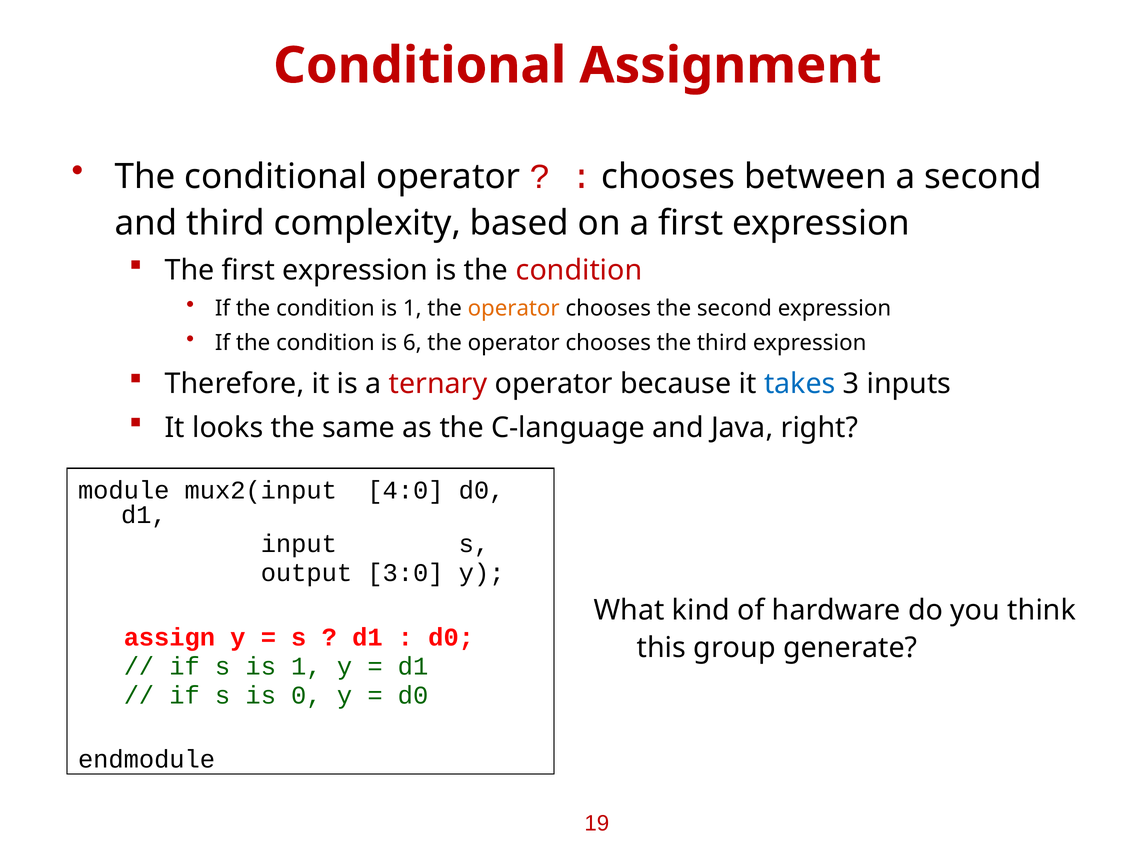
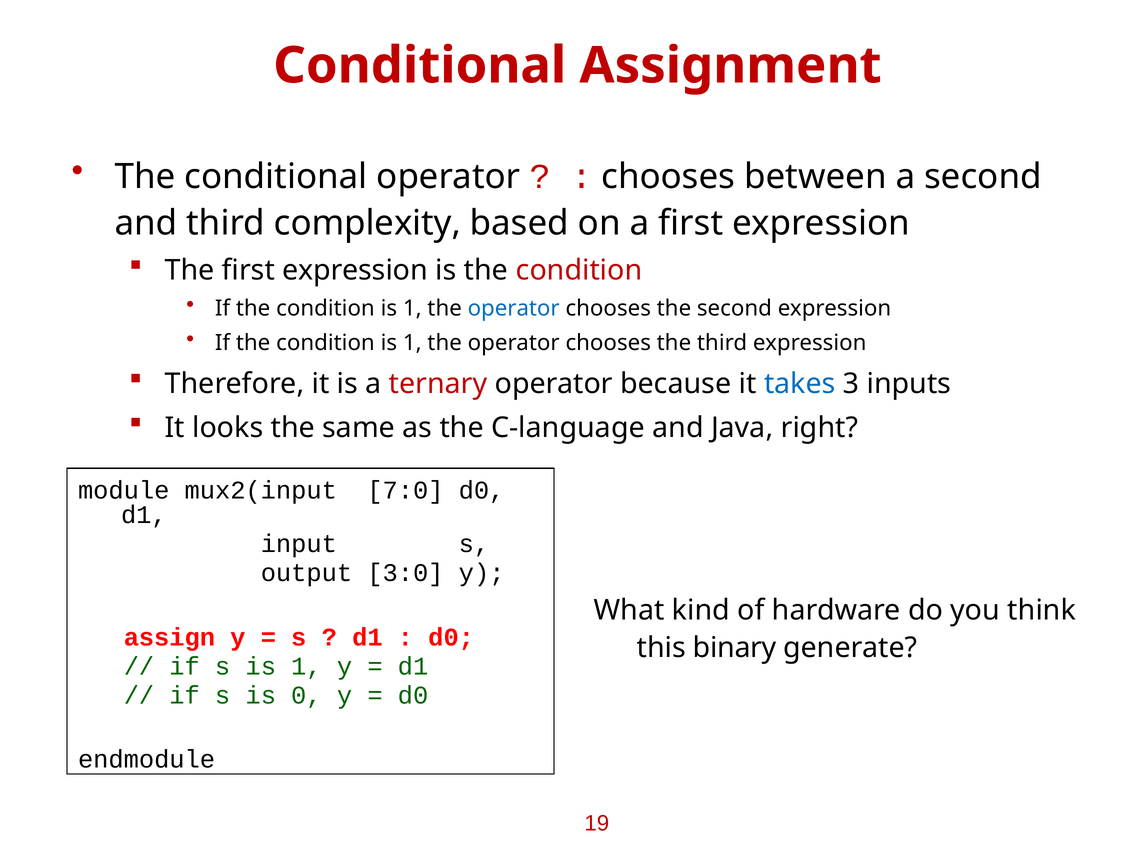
operator at (514, 308) colour: orange -> blue
6 at (412, 343): 6 -> 1
4:0: 4:0 -> 7:0
group: group -> binary
